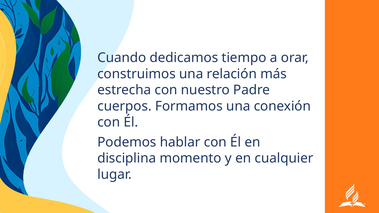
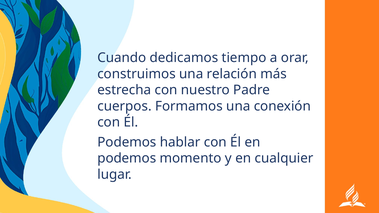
disciplina at (127, 158): disciplina -> podemos
